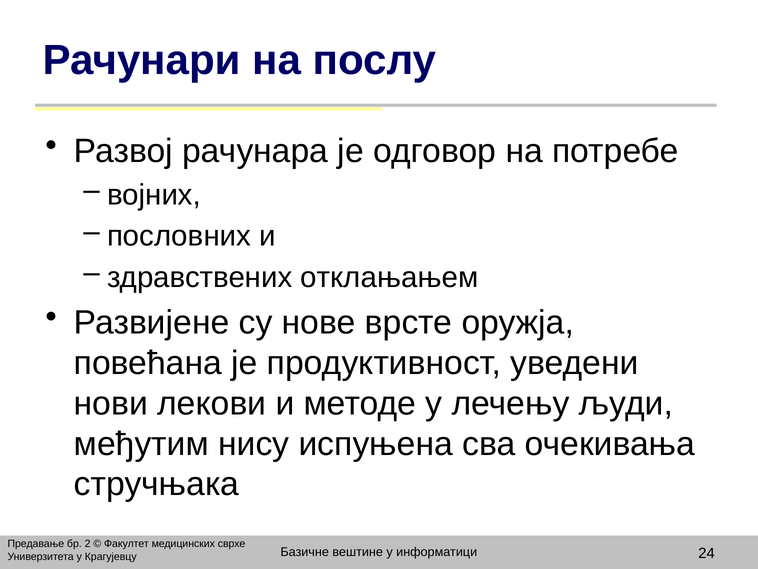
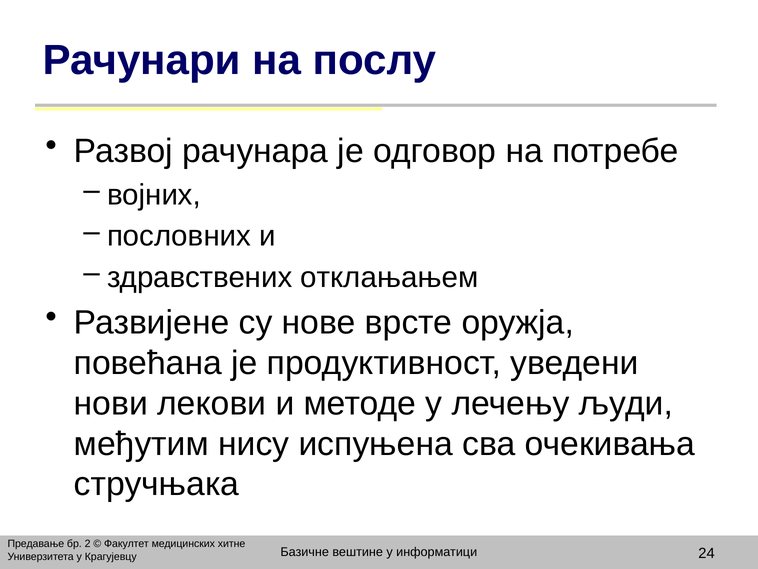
сврхе: сврхе -> хитне
